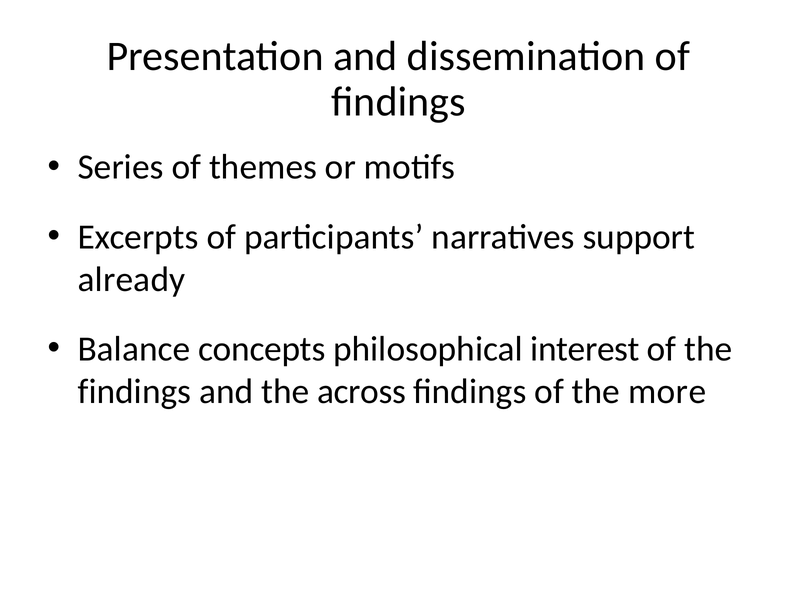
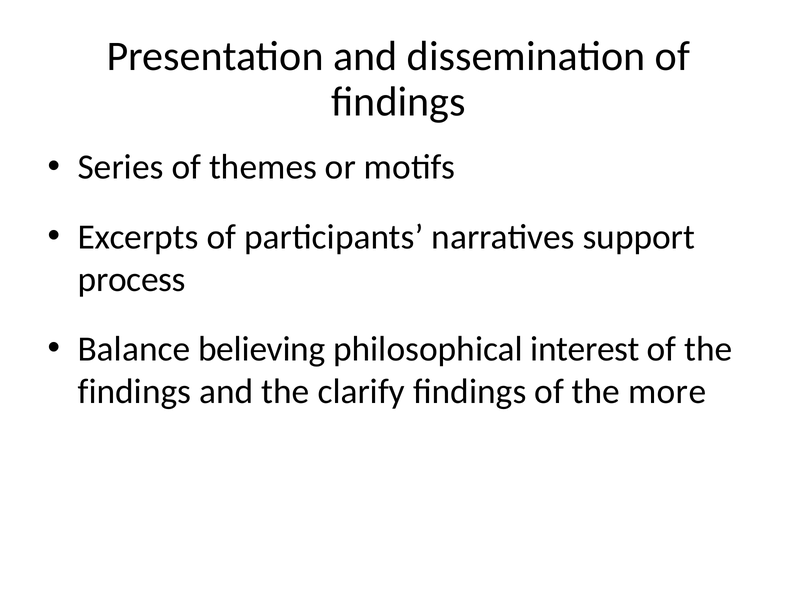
already: already -> process
concepts: concepts -> believing
across: across -> clarify
